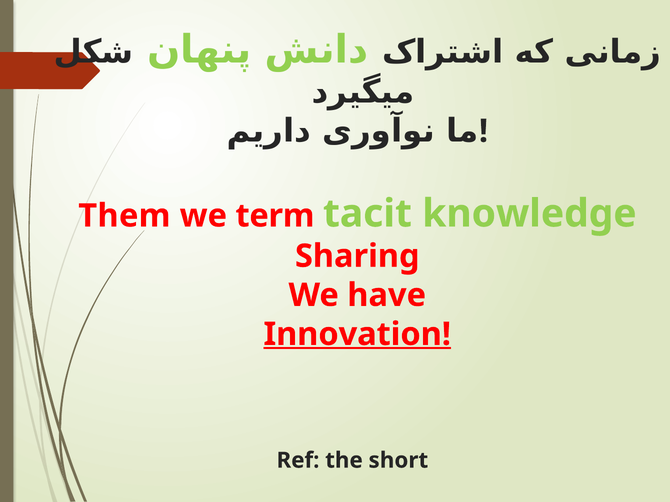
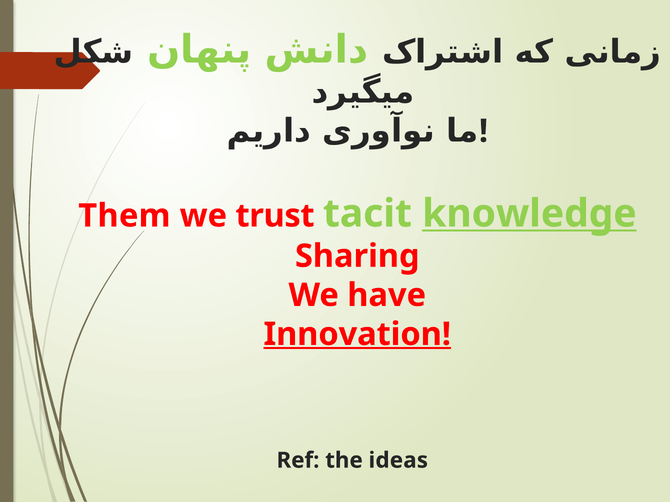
term: term -> trust
knowledge underline: none -> present
short: short -> ideas
